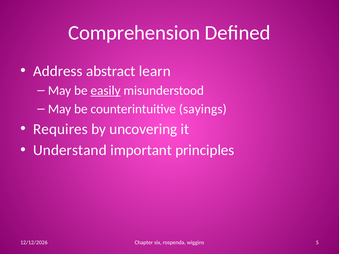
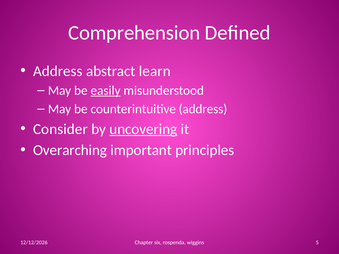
counterintuitive sayings: sayings -> address
Requires: Requires -> Consider
uncovering underline: none -> present
Understand: Understand -> Overarching
